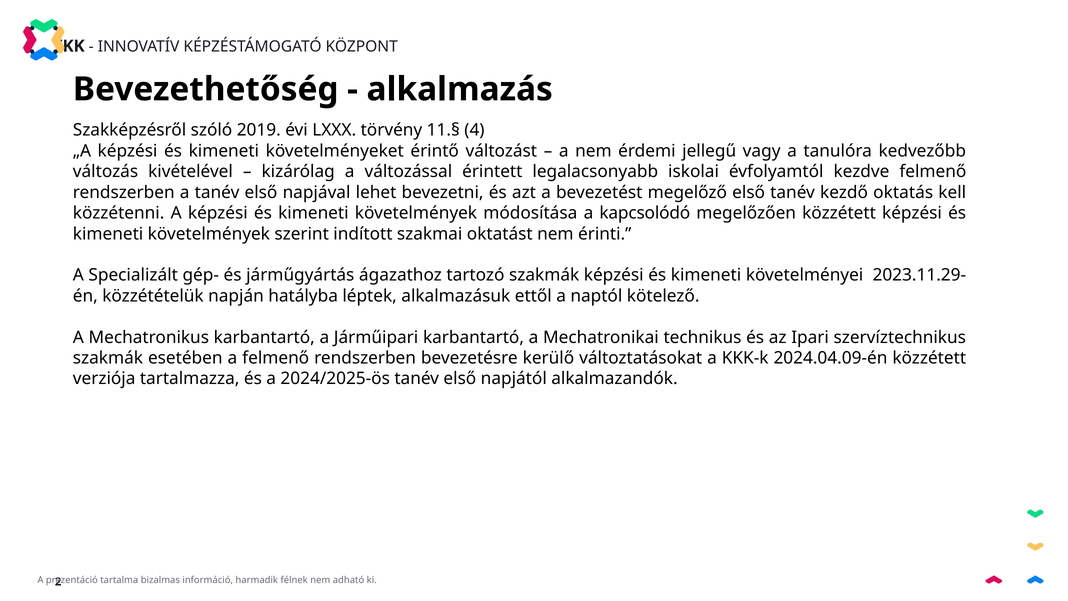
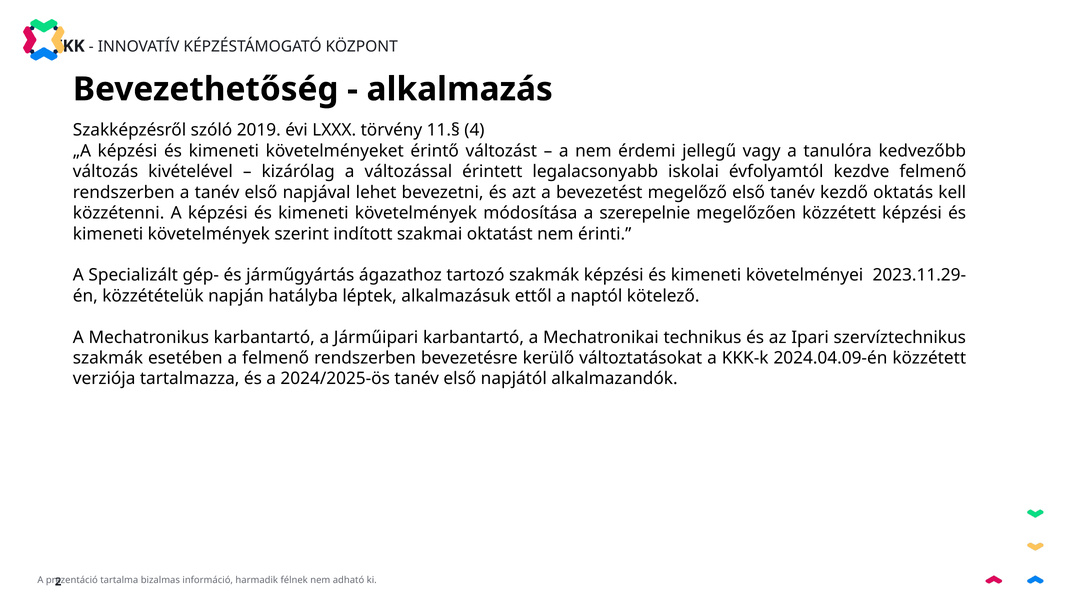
kapcsolódó: kapcsolódó -> szerepelnie
